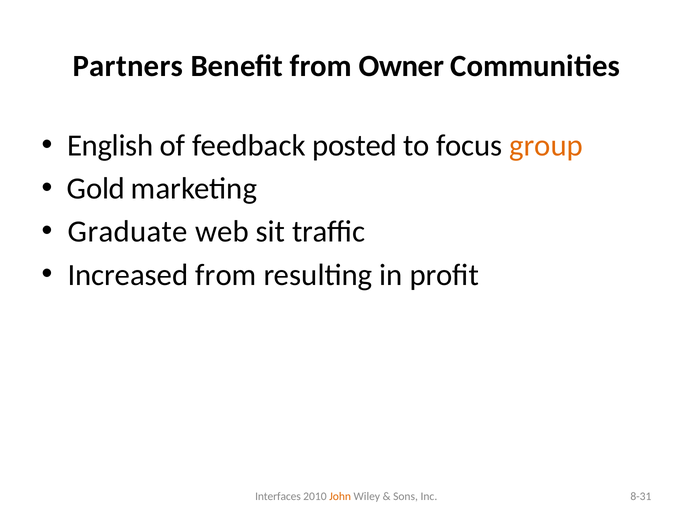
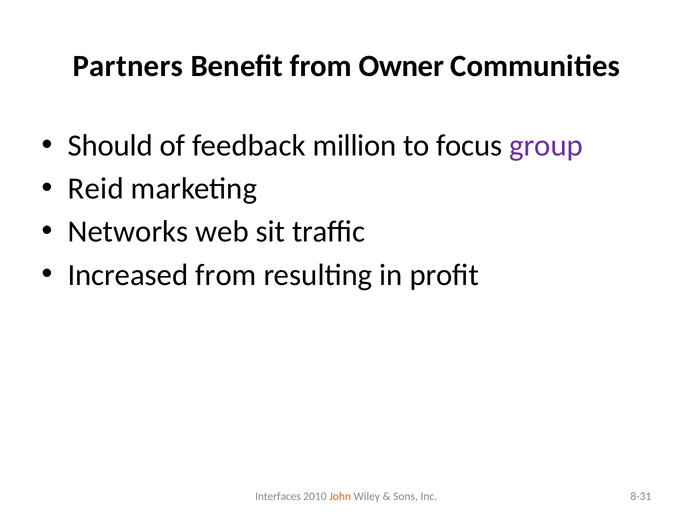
English: English -> Should
posted: posted -> million
group colour: orange -> purple
Gold: Gold -> Reid
Graduate: Graduate -> Networks
